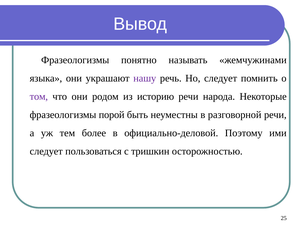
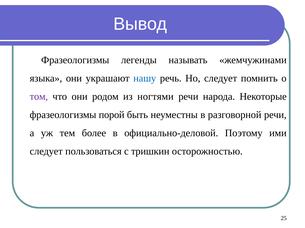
понятно: понятно -> легенды
нашу colour: purple -> blue
историю: историю -> ногтями
